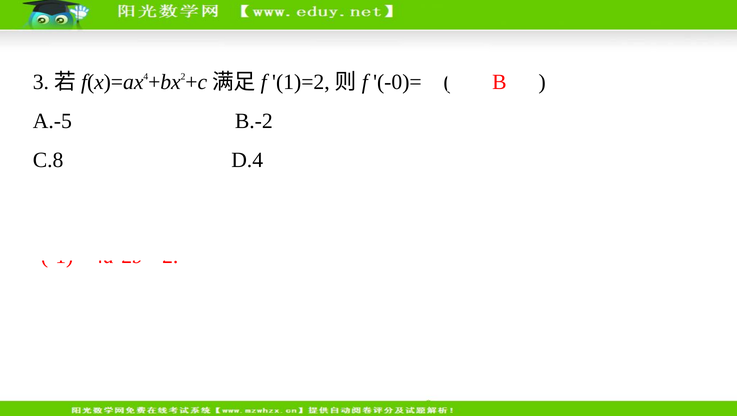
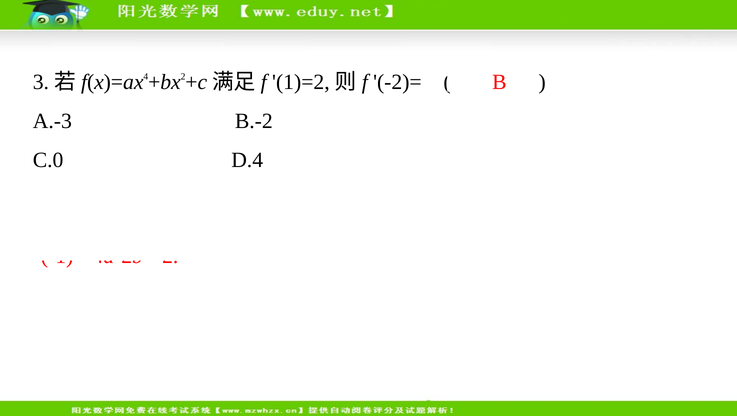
-0)=: -0)= -> -2)=
A.-5: A.-5 -> A.-3
C.8: C.8 -> C.0
